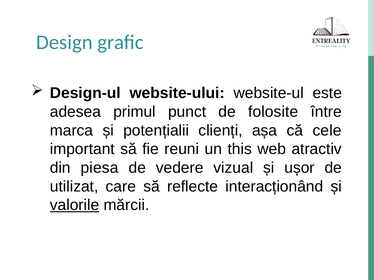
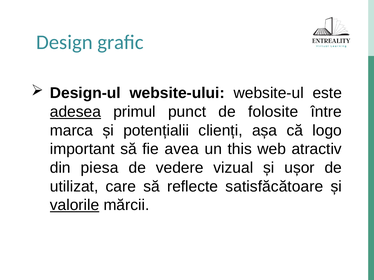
adesea underline: none -> present
cele: cele -> logo
reuni: reuni -> avea
interacționând: interacționând -> satisfăcătoare
